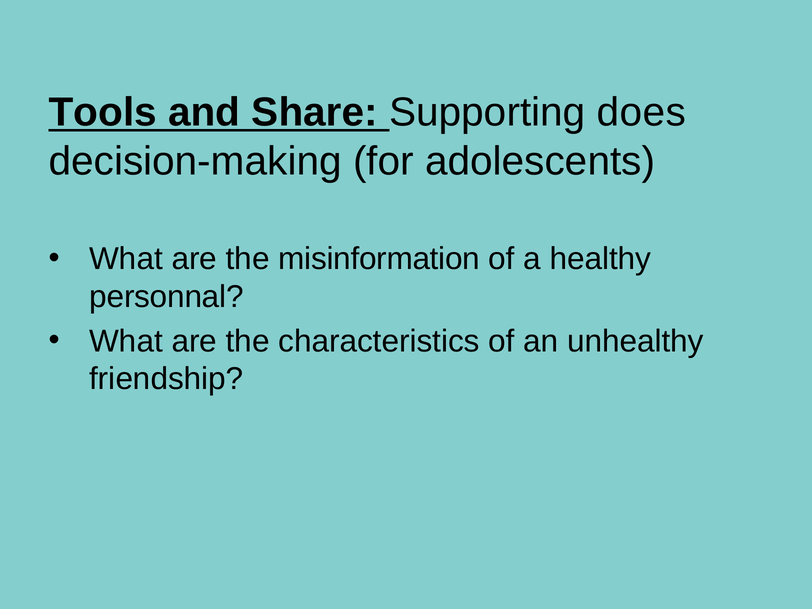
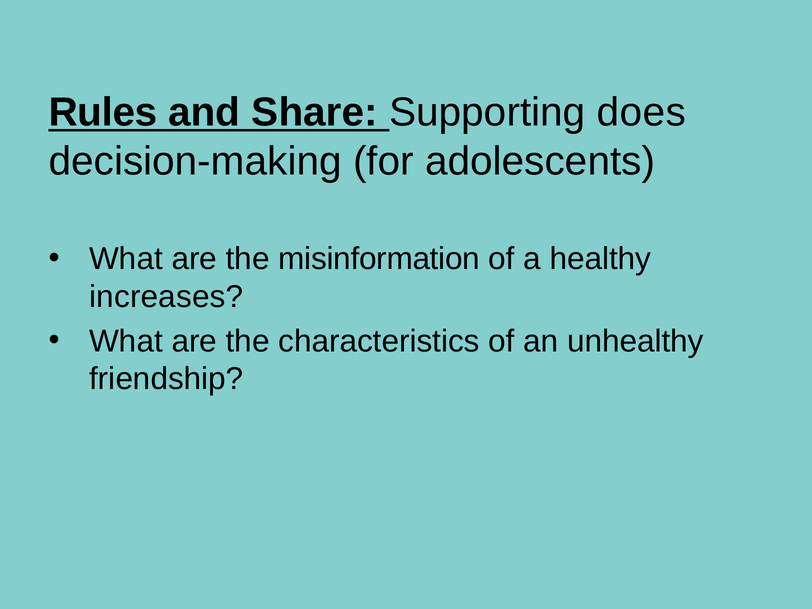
Tools: Tools -> Rules
personnal: personnal -> increases
